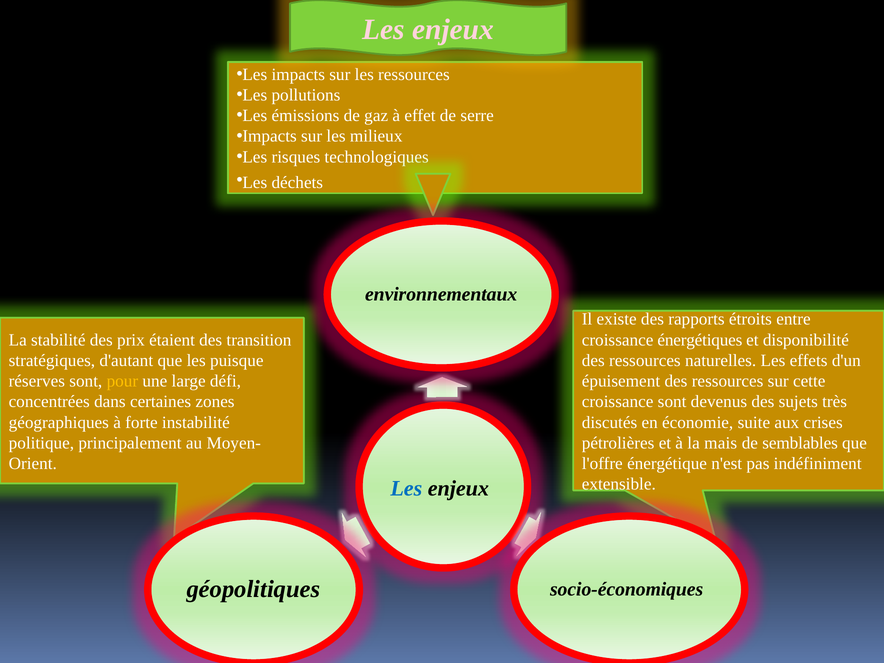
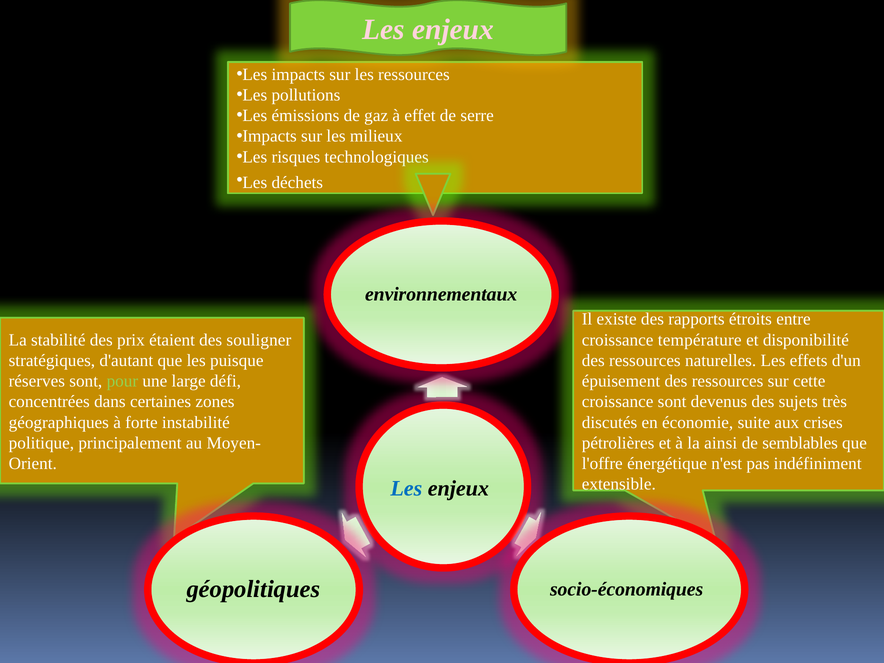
transition: transition -> souligner
énergétiques: énergétiques -> température
pour colour: yellow -> light green
mais: mais -> ainsi
